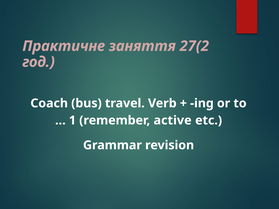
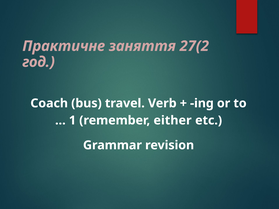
active: active -> either
